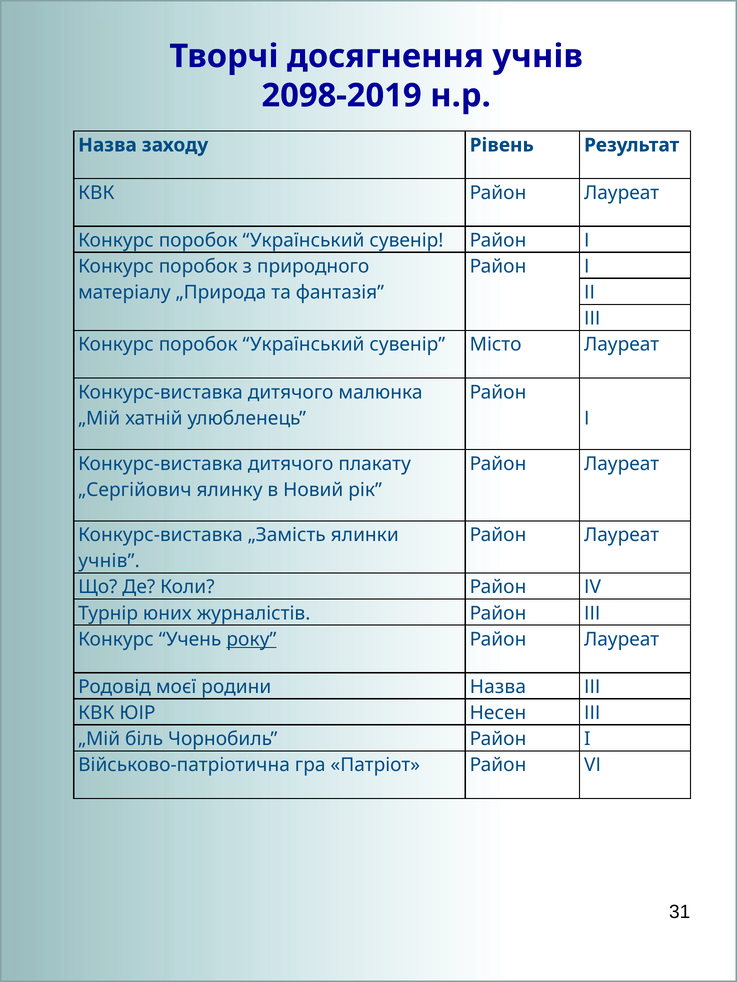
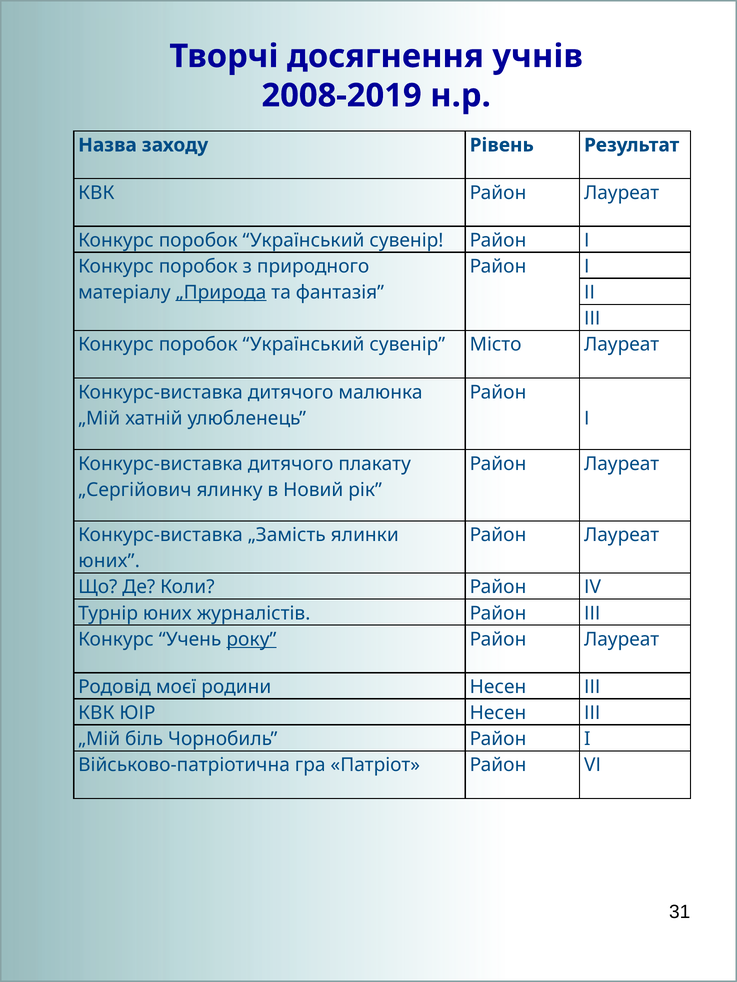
2098-2019: 2098-2019 -> 2008-2019
„Природа underline: none -> present
учнів at (109, 562): учнів -> юних
родини Назва: Назва -> Несен
